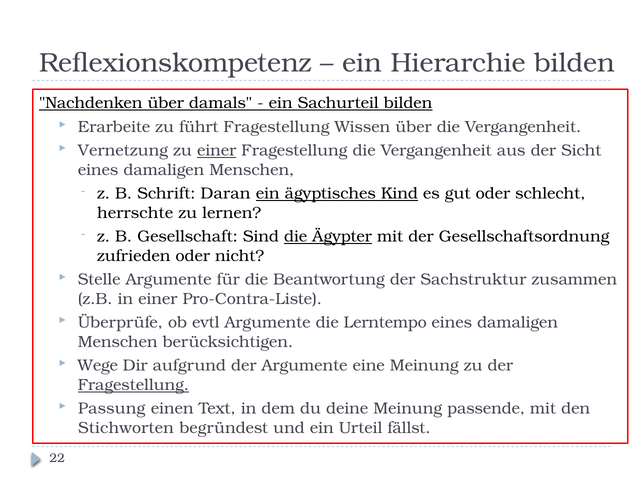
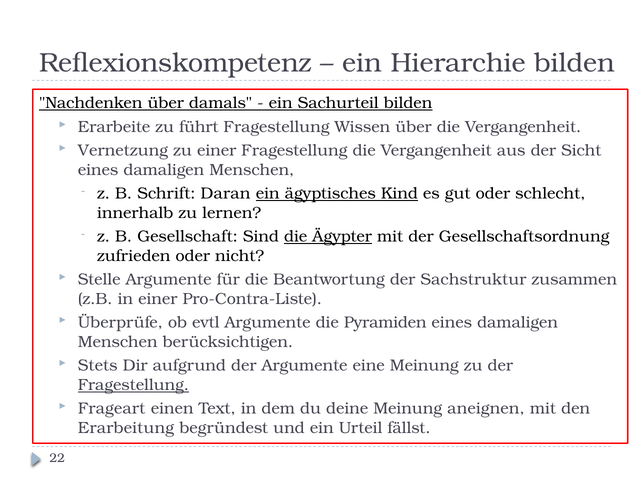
einer at (217, 151) underline: present -> none
herrschte: herrschte -> innerhalb
Lerntempo: Lerntempo -> Pyramiden
Wege: Wege -> Stets
Passung: Passung -> Frageart
passende: passende -> aneignen
Stichworten: Stichworten -> Erarbeitung
